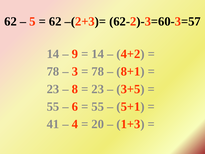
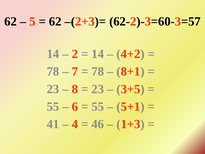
9: 9 -> 2
3: 3 -> 7
20: 20 -> 46
